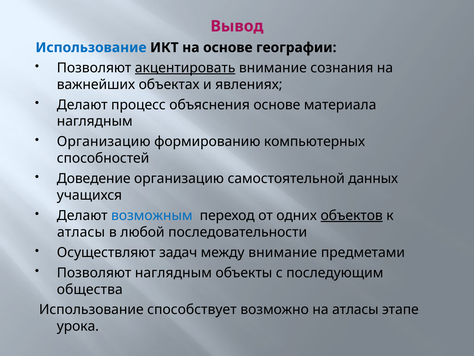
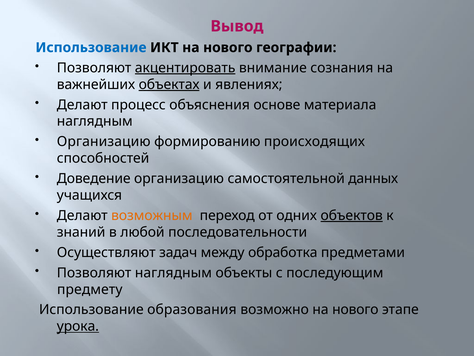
ИКТ на основе: основе -> нового
объектах underline: none -> present
компьютерных: компьютерных -> происходящих
возможным colour: blue -> orange
атласы at (81, 232): атласы -> знаний
между внимание: внимание -> обработка
общества: общества -> предмету
способствует: способствует -> образования
возможно на атласы: атласы -> нового
урока underline: none -> present
